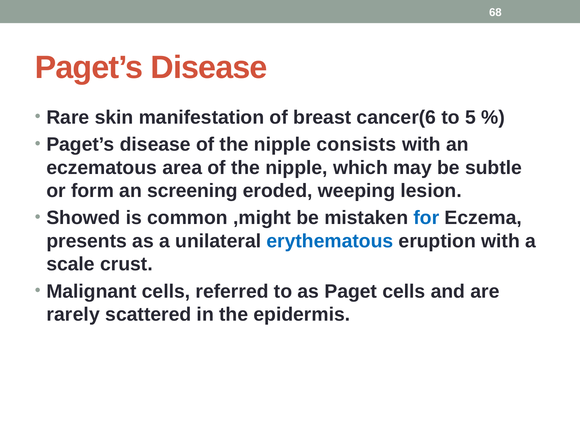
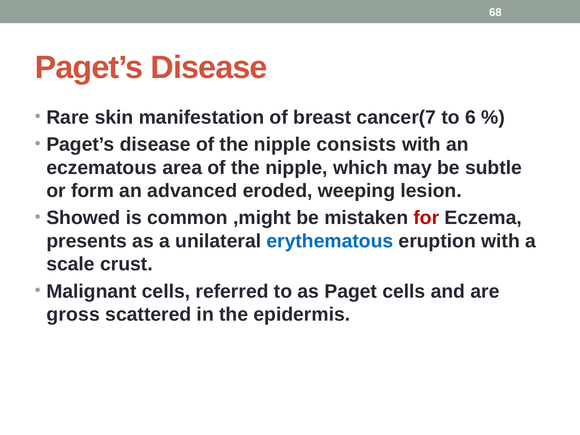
cancer(6: cancer(6 -> cancer(7
5: 5 -> 6
screening: screening -> advanced
for colour: blue -> red
rarely: rarely -> gross
